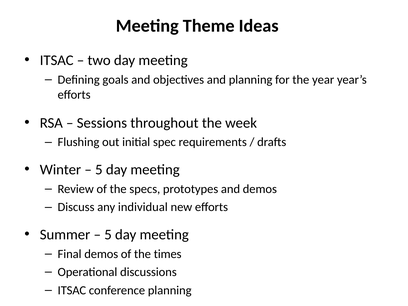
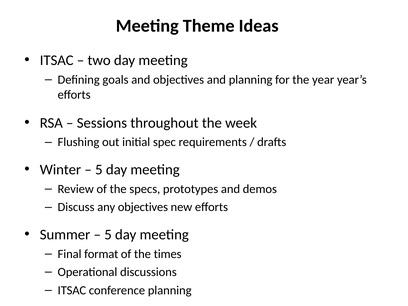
any individual: individual -> objectives
Final demos: demos -> format
